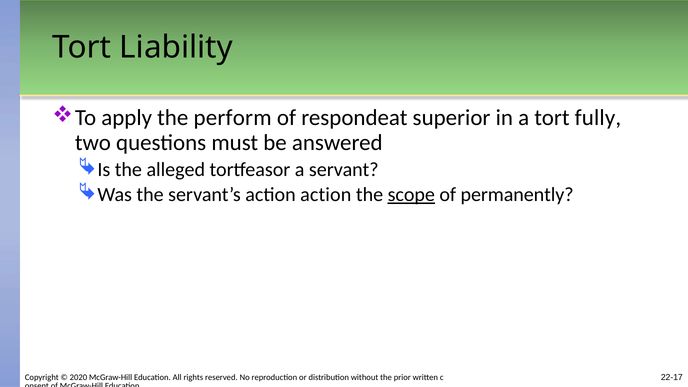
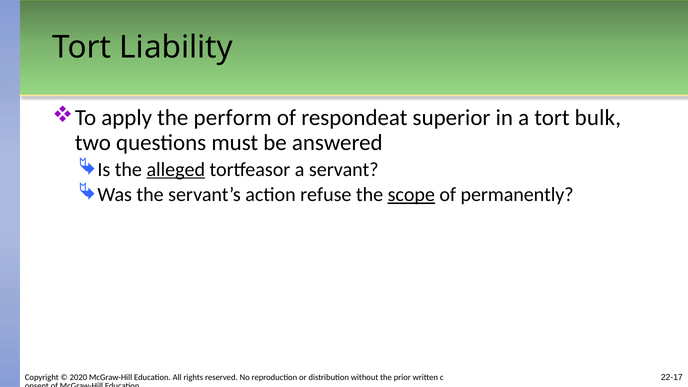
fully: fully -> bulk
alleged underline: none -> present
action action: action -> refuse
